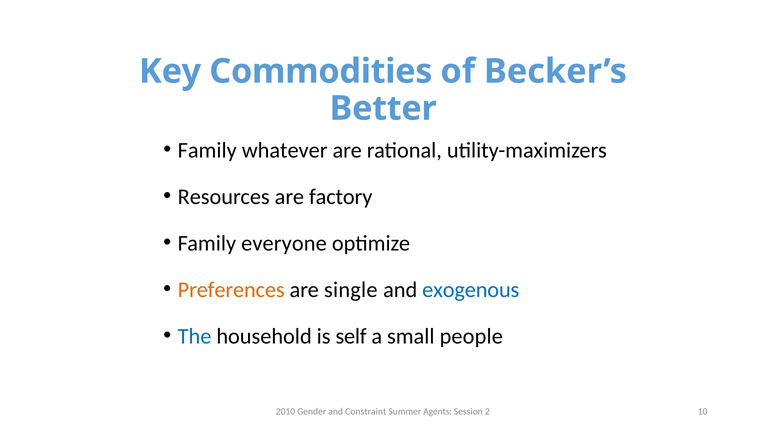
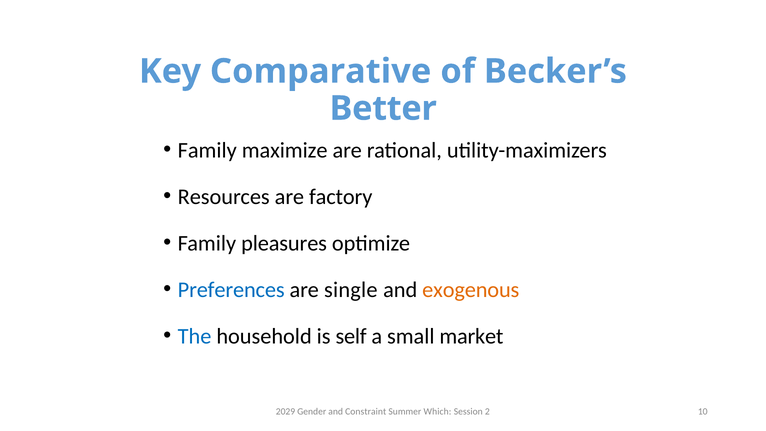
Commodities: Commodities -> Comparative
whatever: whatever -> maximize
everyone: everyone -> pleasures
Preferences colour: orange -> blue
exogenous colour: blue -> orange
people: people -> market
2010: 2010 -> 2029
Agents: Agents -> Which
